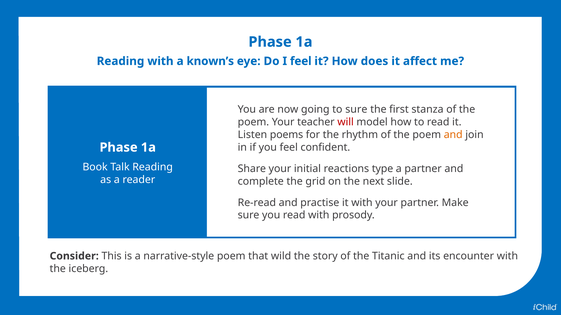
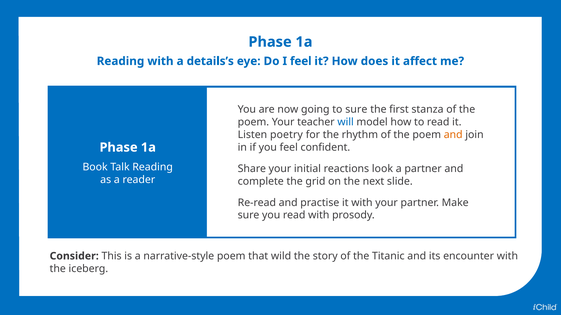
known’s: known’s -> details’s
will colour: red -> blue
poems: poems -> poetry
type: type -> look
